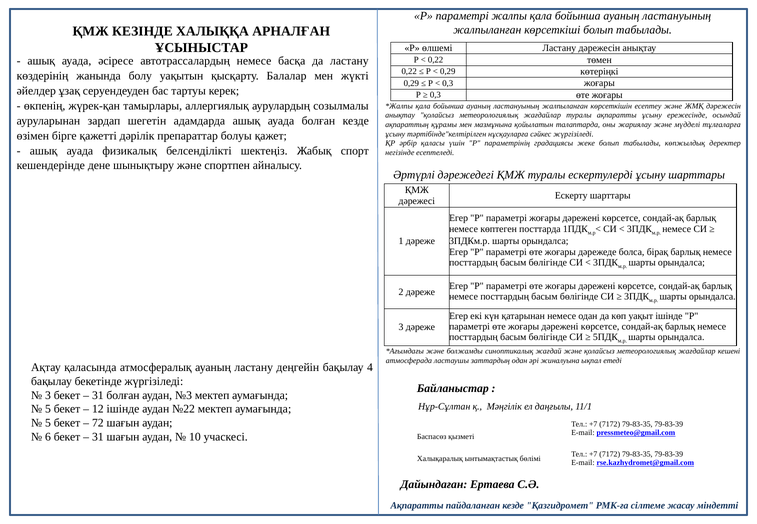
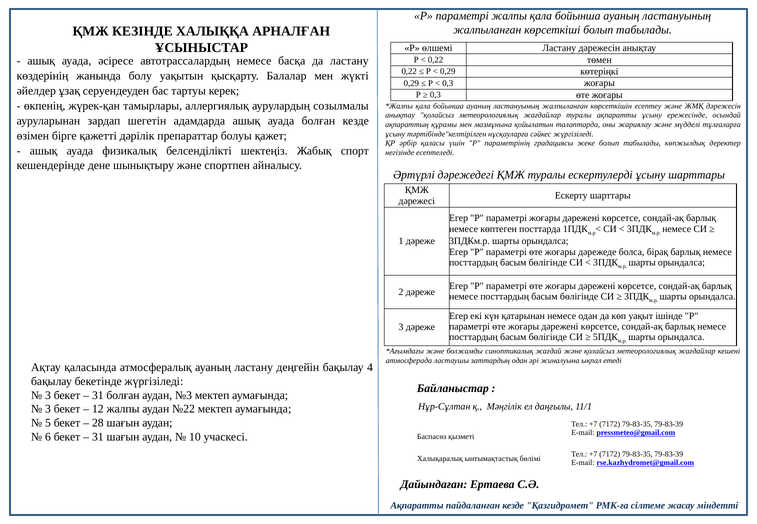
5 at (48, 409): 5 -> 3
12 ішінде: ішінде -> жалпы
72: 72 -> 28
